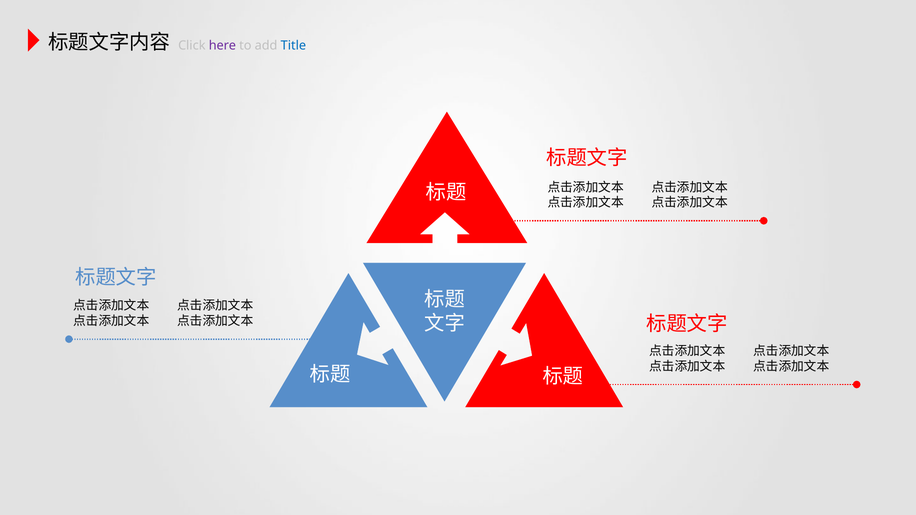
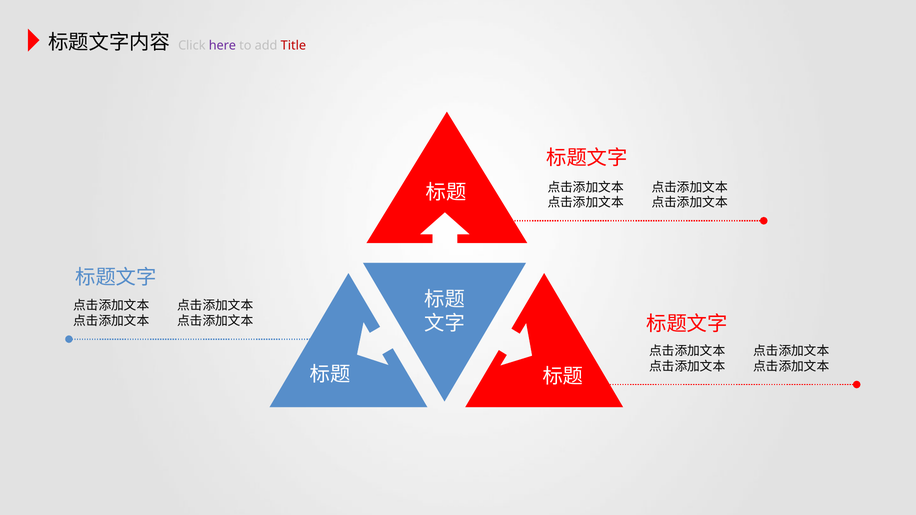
Title colour: blue -> red
